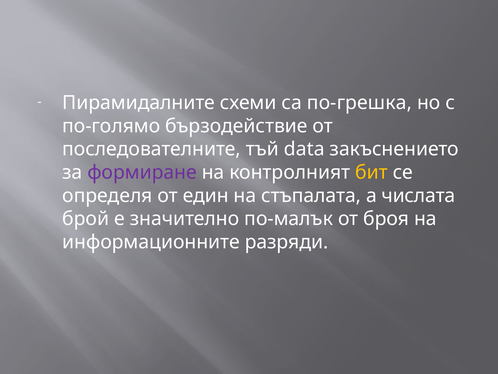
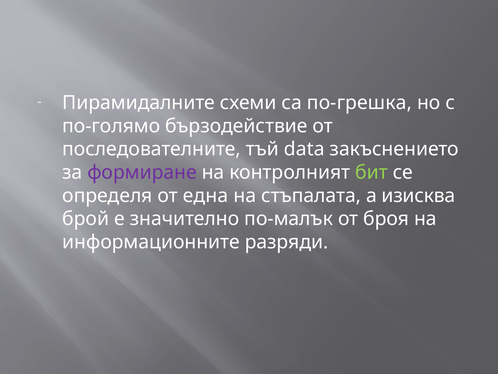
бит colour: yellow -> light green
един: един -> една
числата: числата -> изисква
